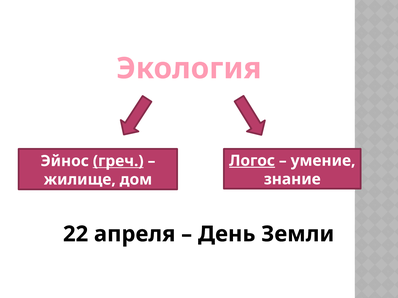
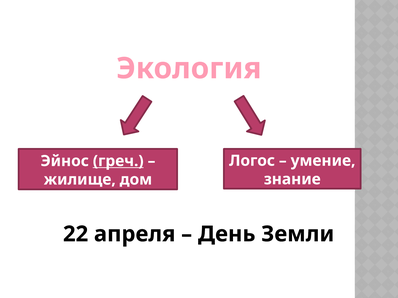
Логос underline: present -> none
